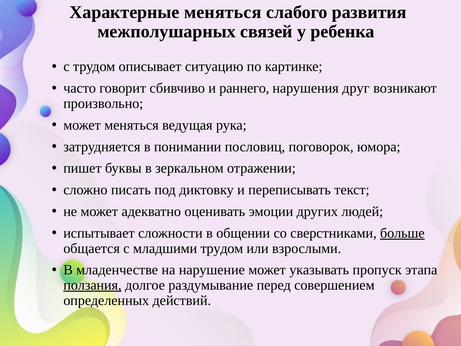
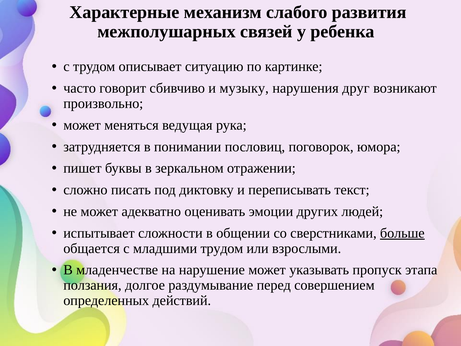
Характерные меняться: меняться -> механизм
раннего: раннего -> музыку
ползания underline: present -> none
